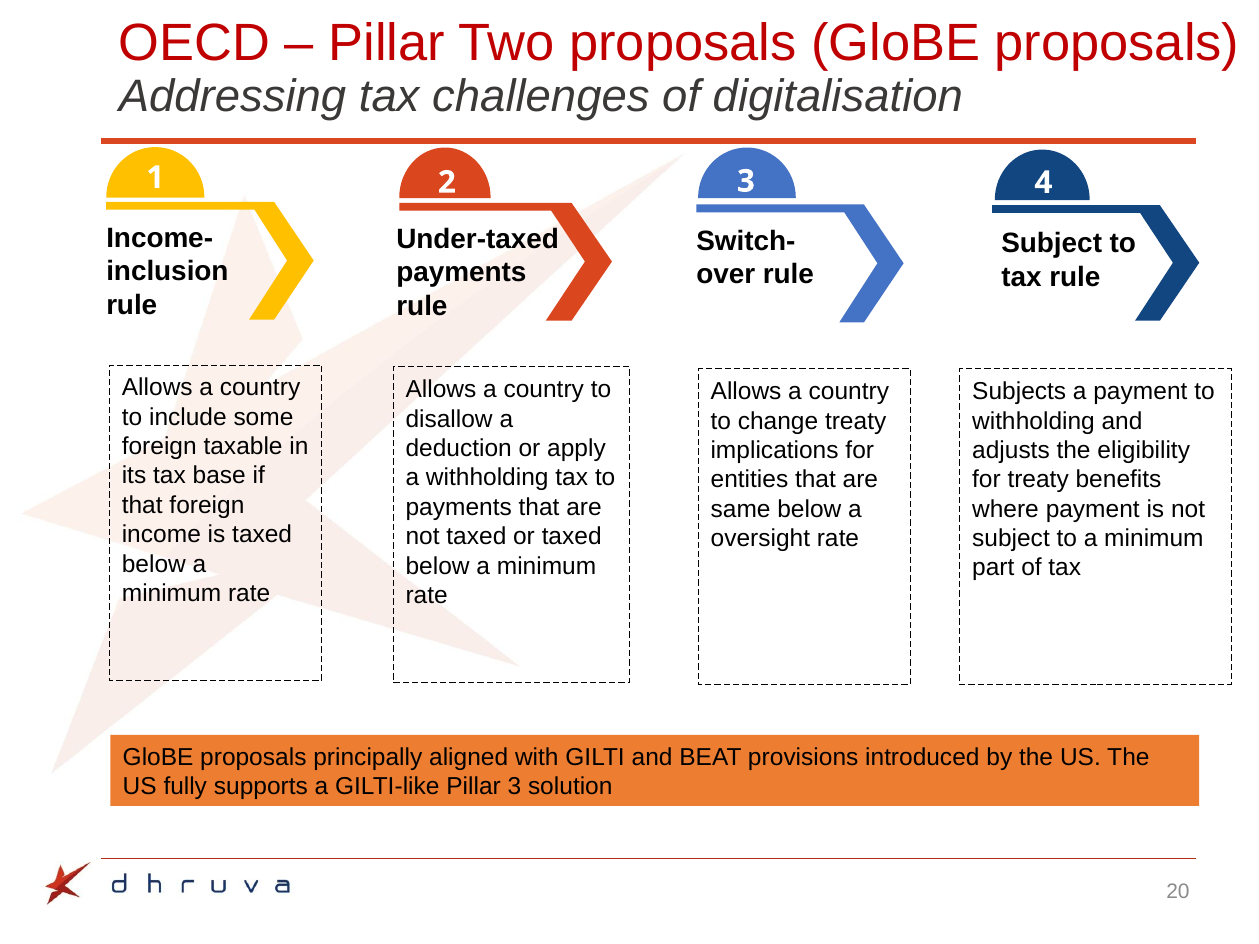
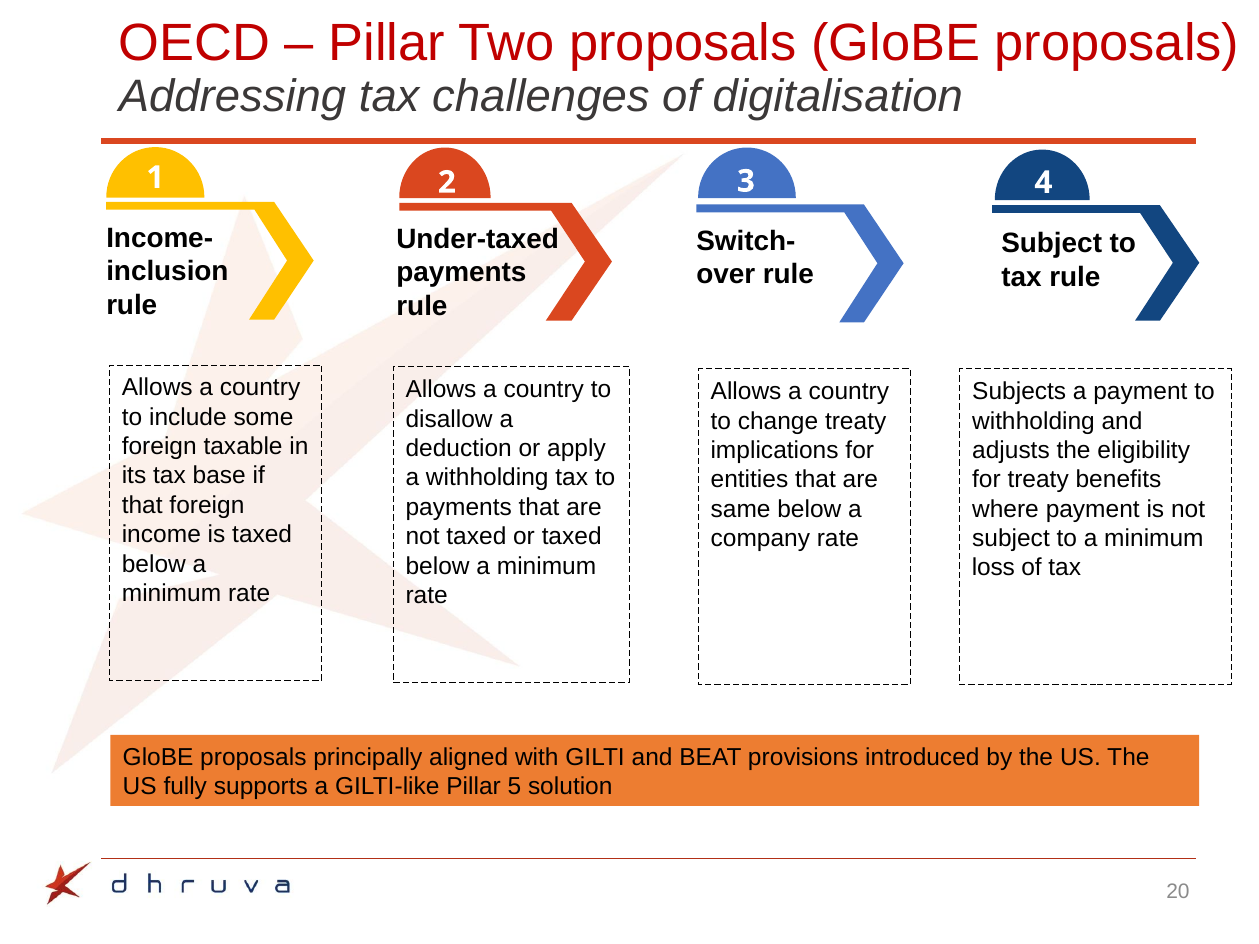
oversight: oversight -> company
part: part -> loss
Pillar 3: 3 -> 5
